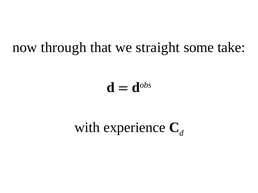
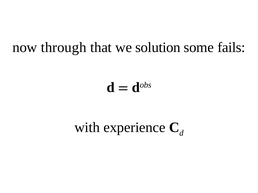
straight: straight -> solution
take: take -> fails
